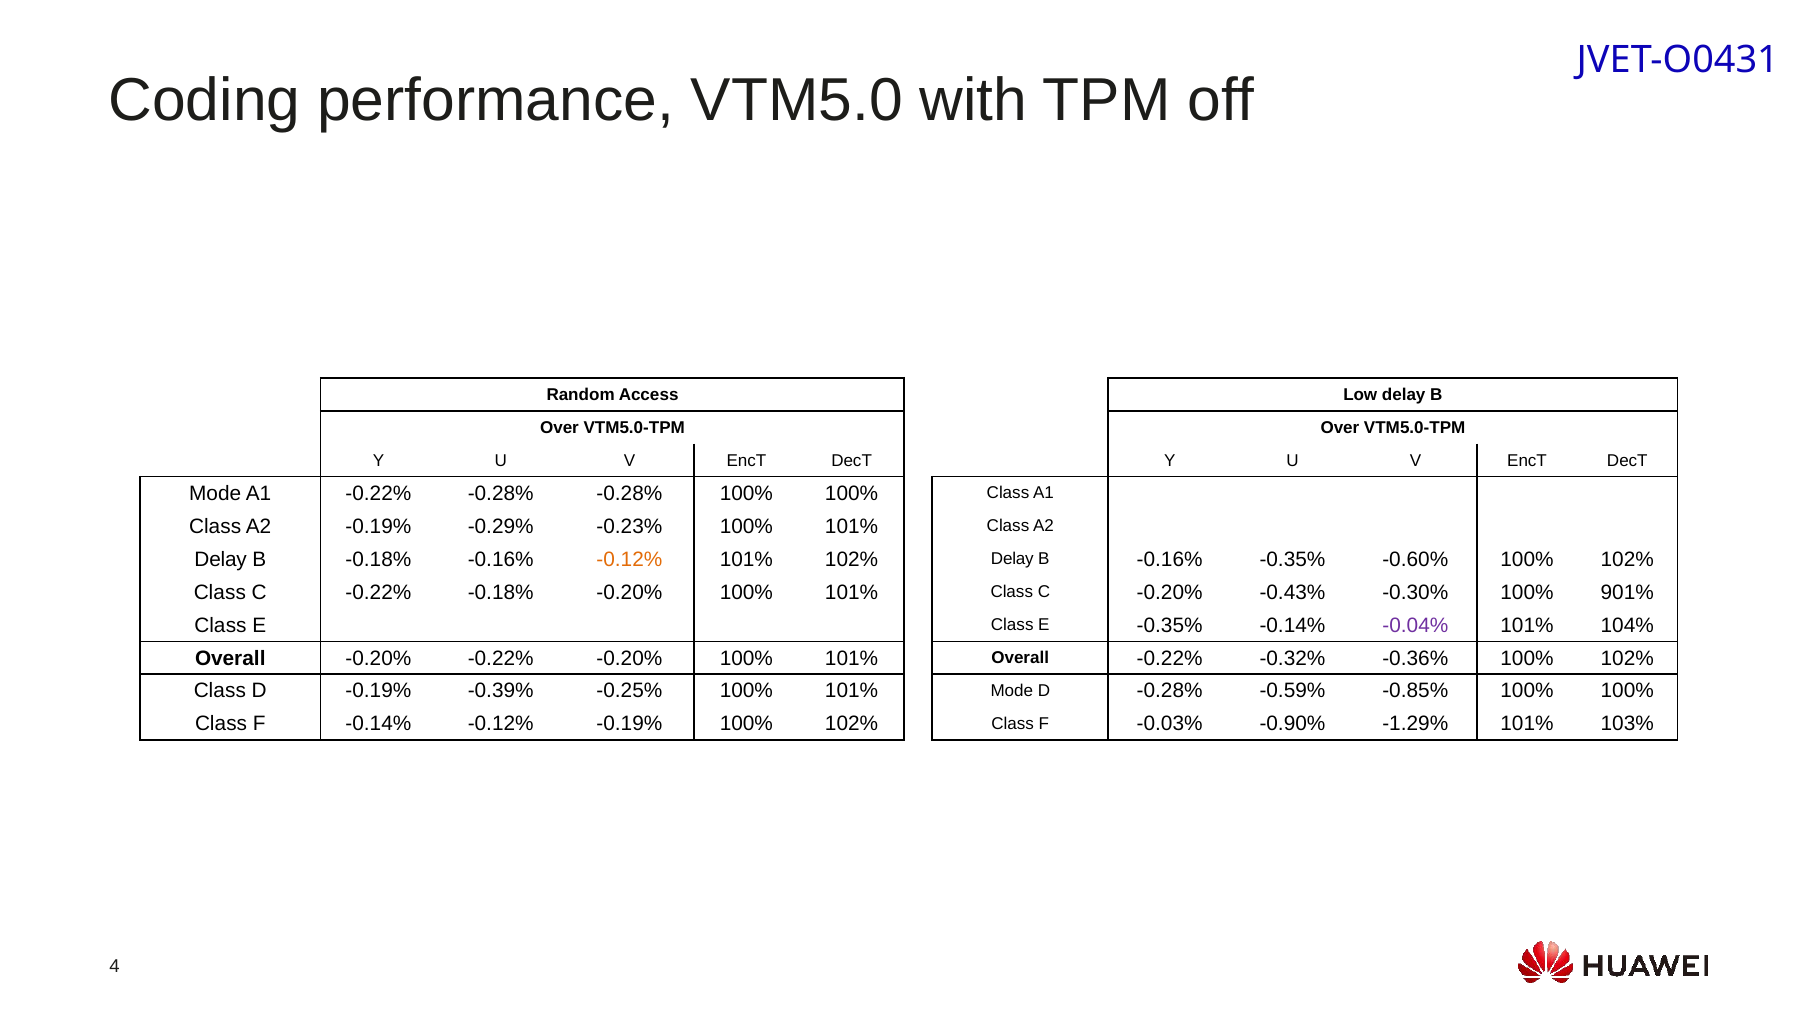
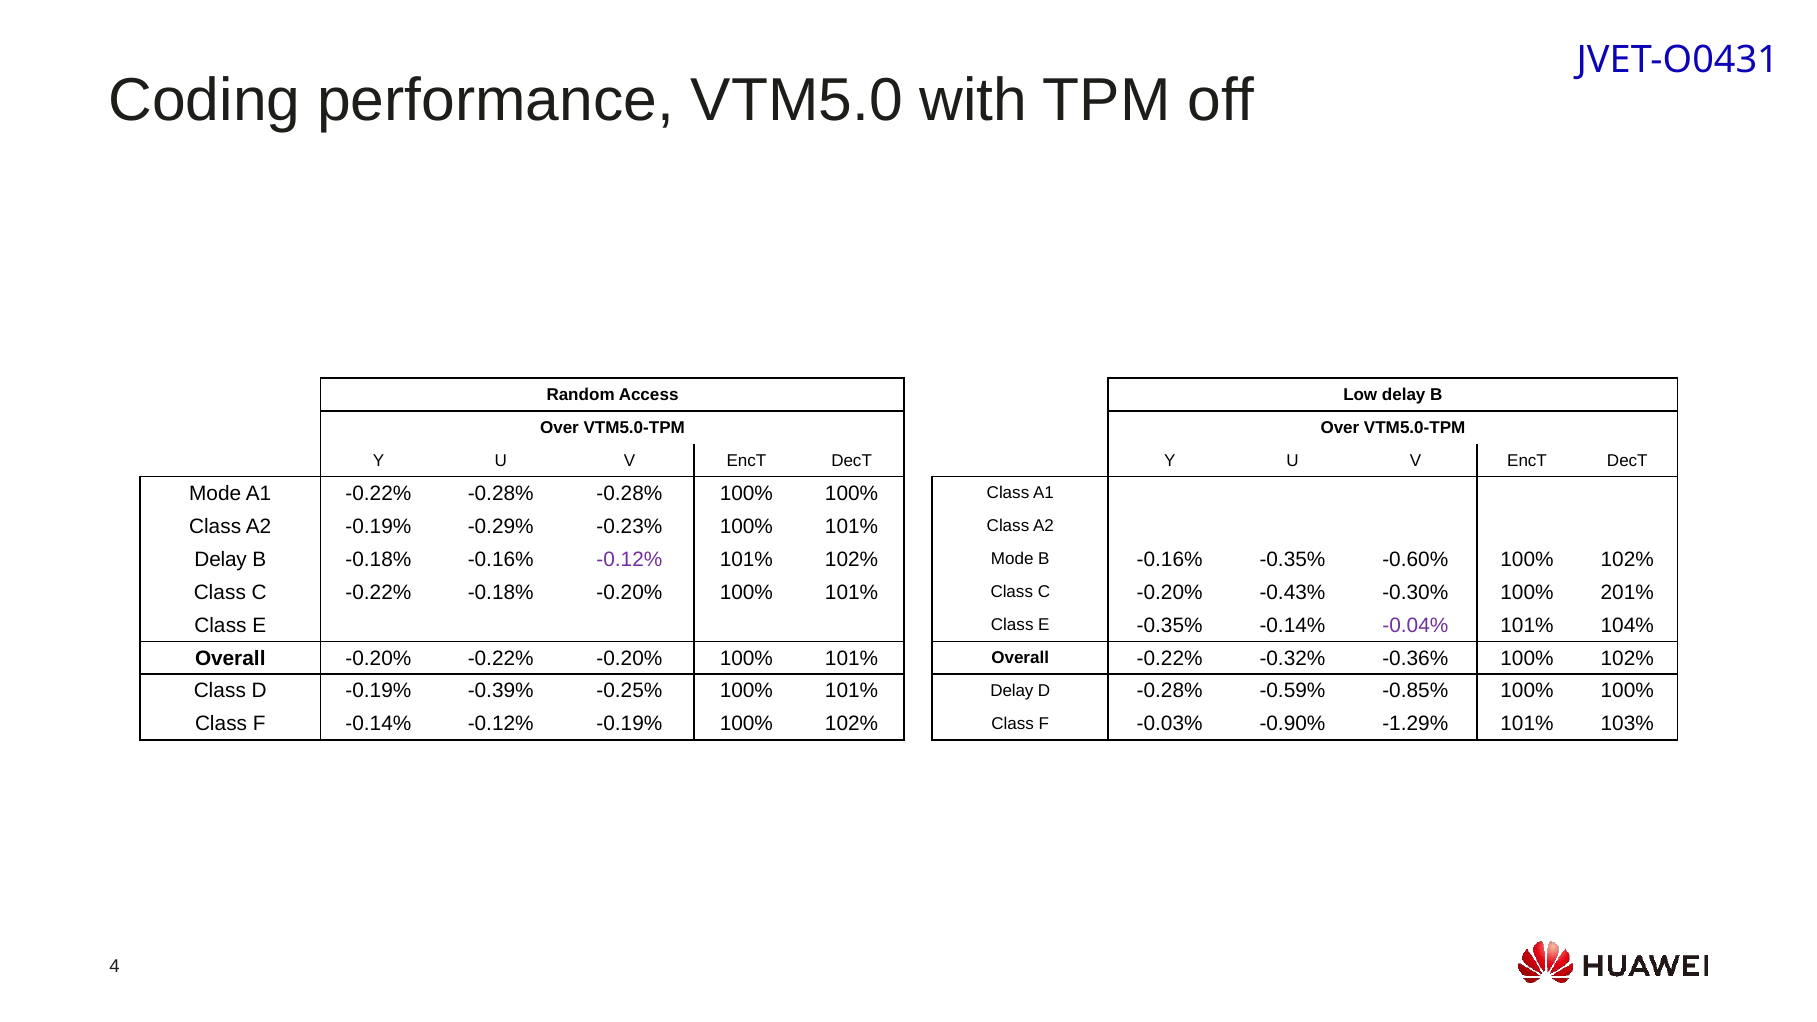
-0.12% at (629, 559) colour: orange -> purple
Delay at (1012, 559): Delay -> Mode
901%: 901% -> 201%
Mode at (1012, 691): Mode -> Delay
